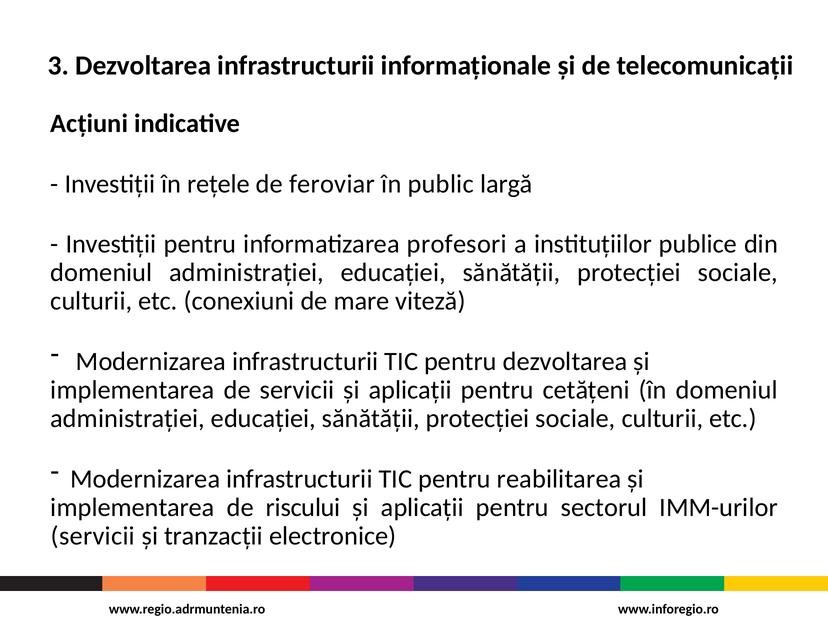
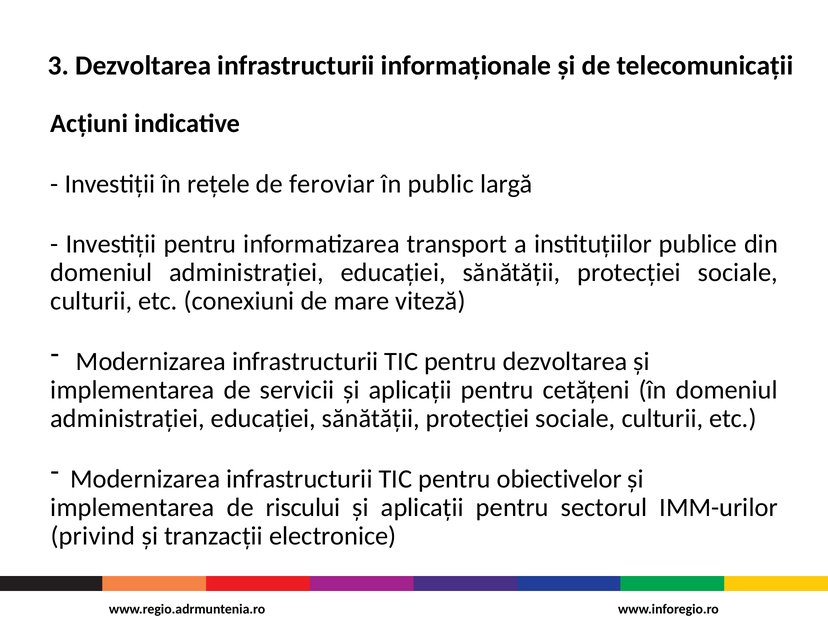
profesori: profesori -> transport
reabilitarea: reabilitarea -> obiectivelor
servicii at (93, 536): servicii -> privind
